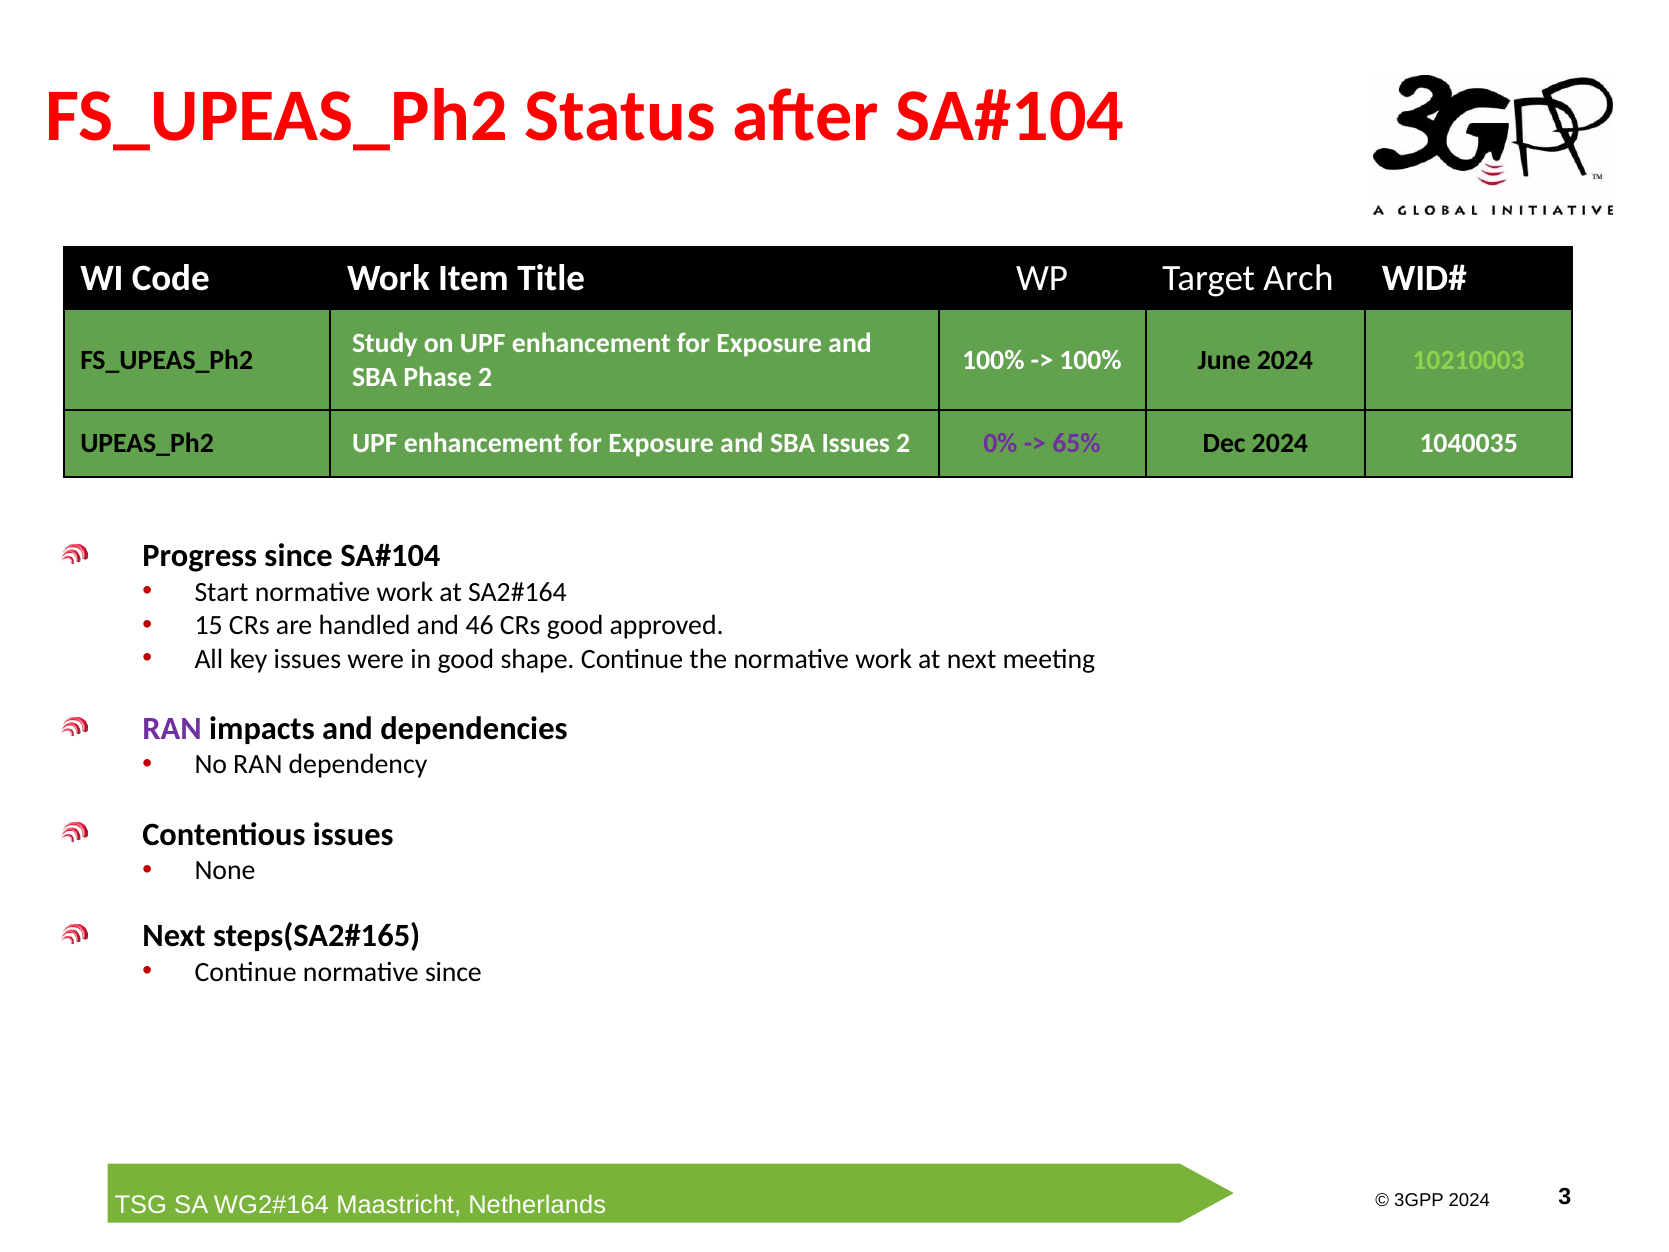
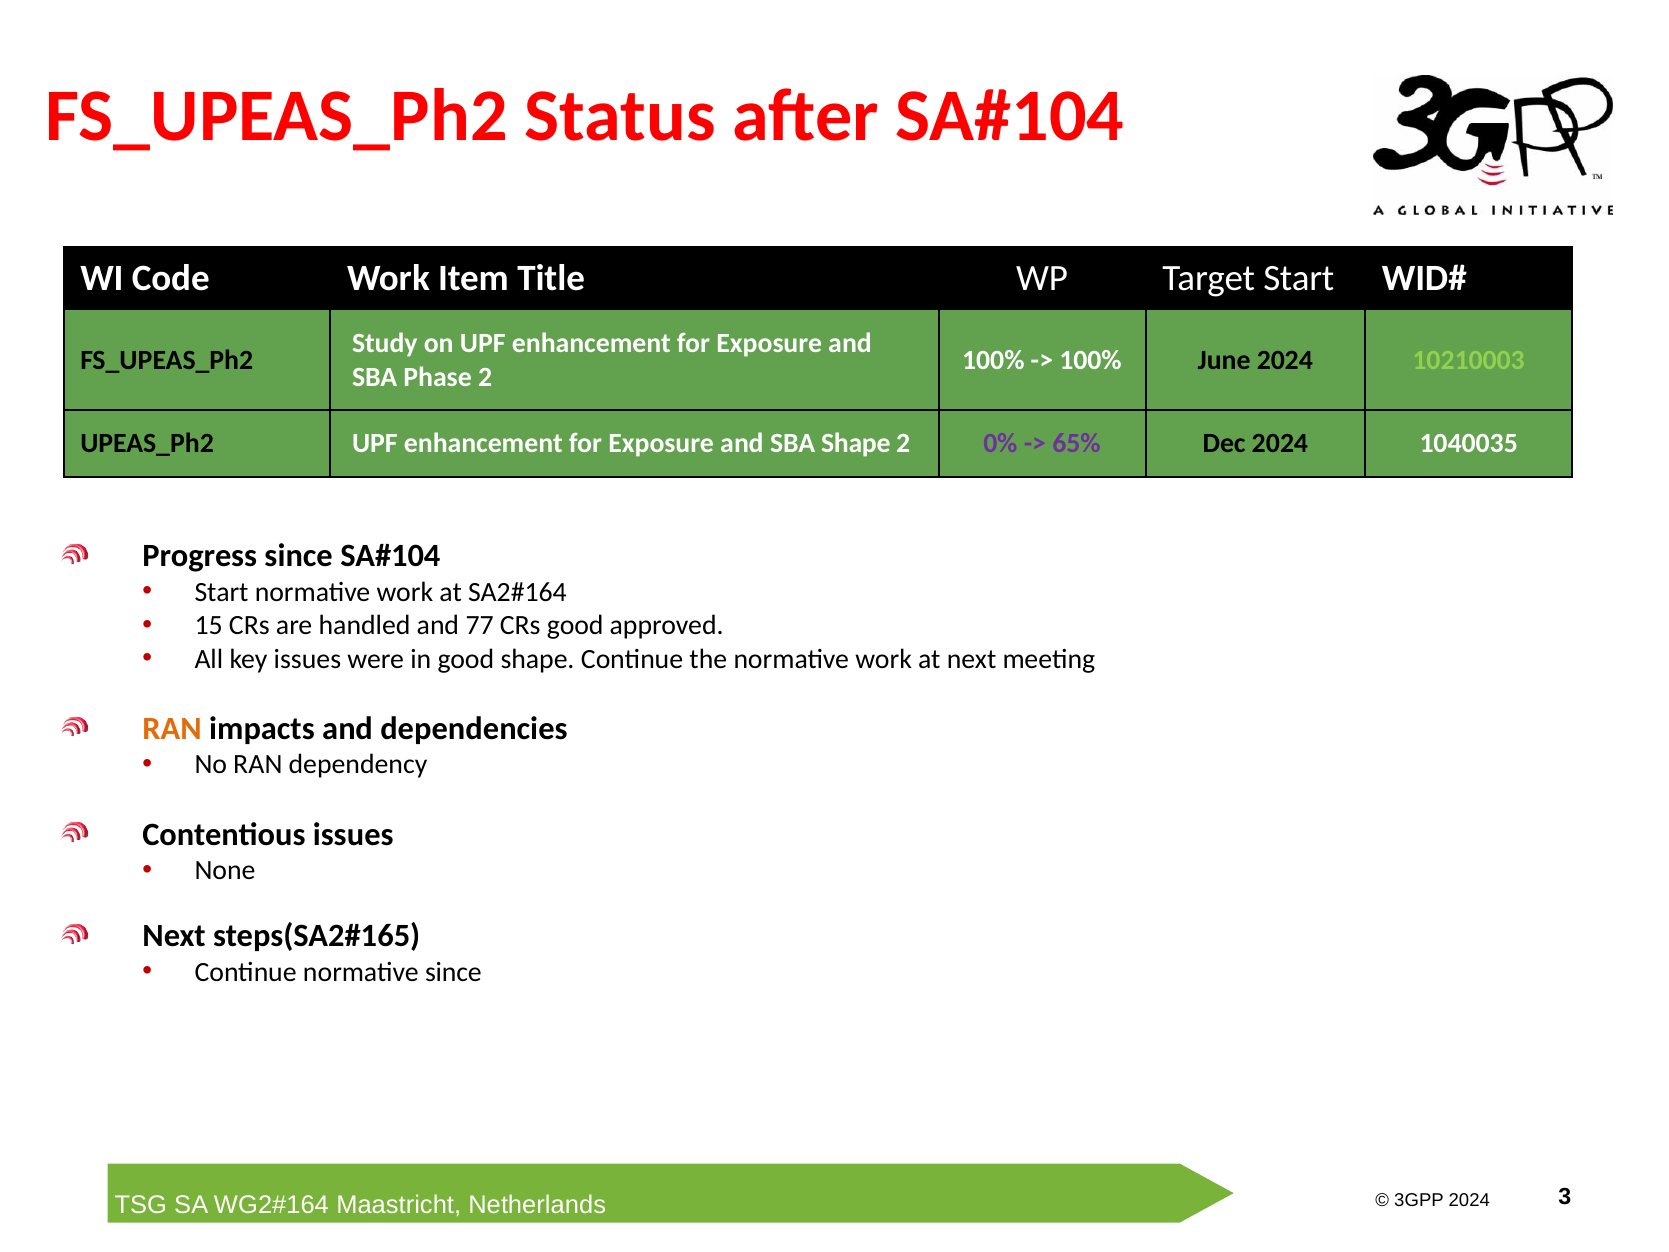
Target Arch: Arch -> Start
SBA Issues: Issues -> Shape
46: 46 -> 77
RAN at (172, 729) colour: purple -> orange
